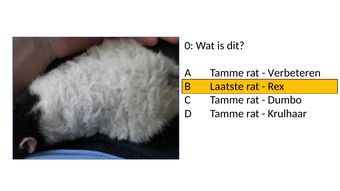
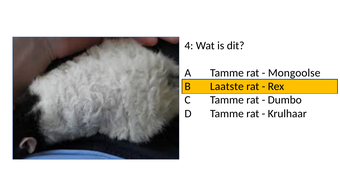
0: 0 -> 4
Verbeteren: Verbeteren -> Mongoolse
